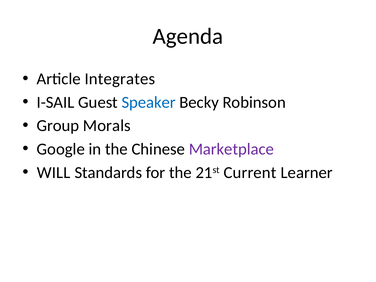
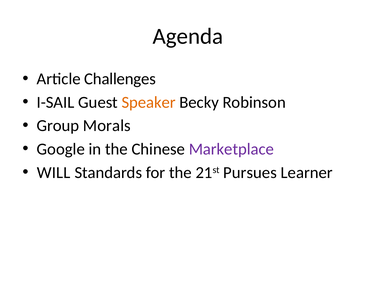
Integrates: Integrates -> Challenges
Speaker colour: blue -> orange
Current: Current -> Pursues
